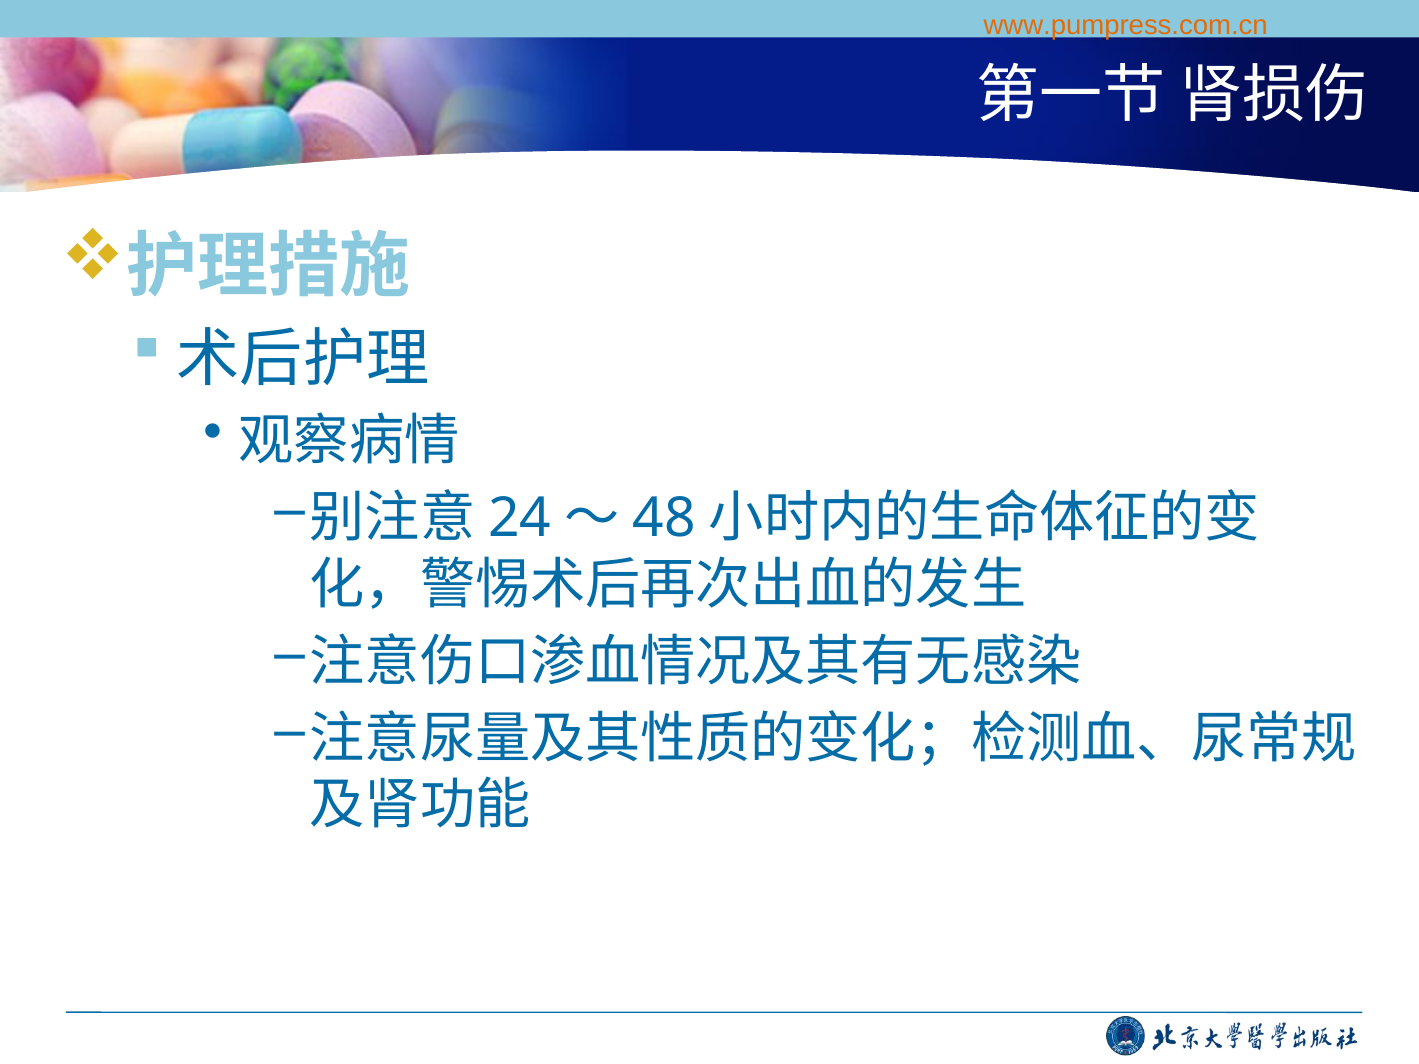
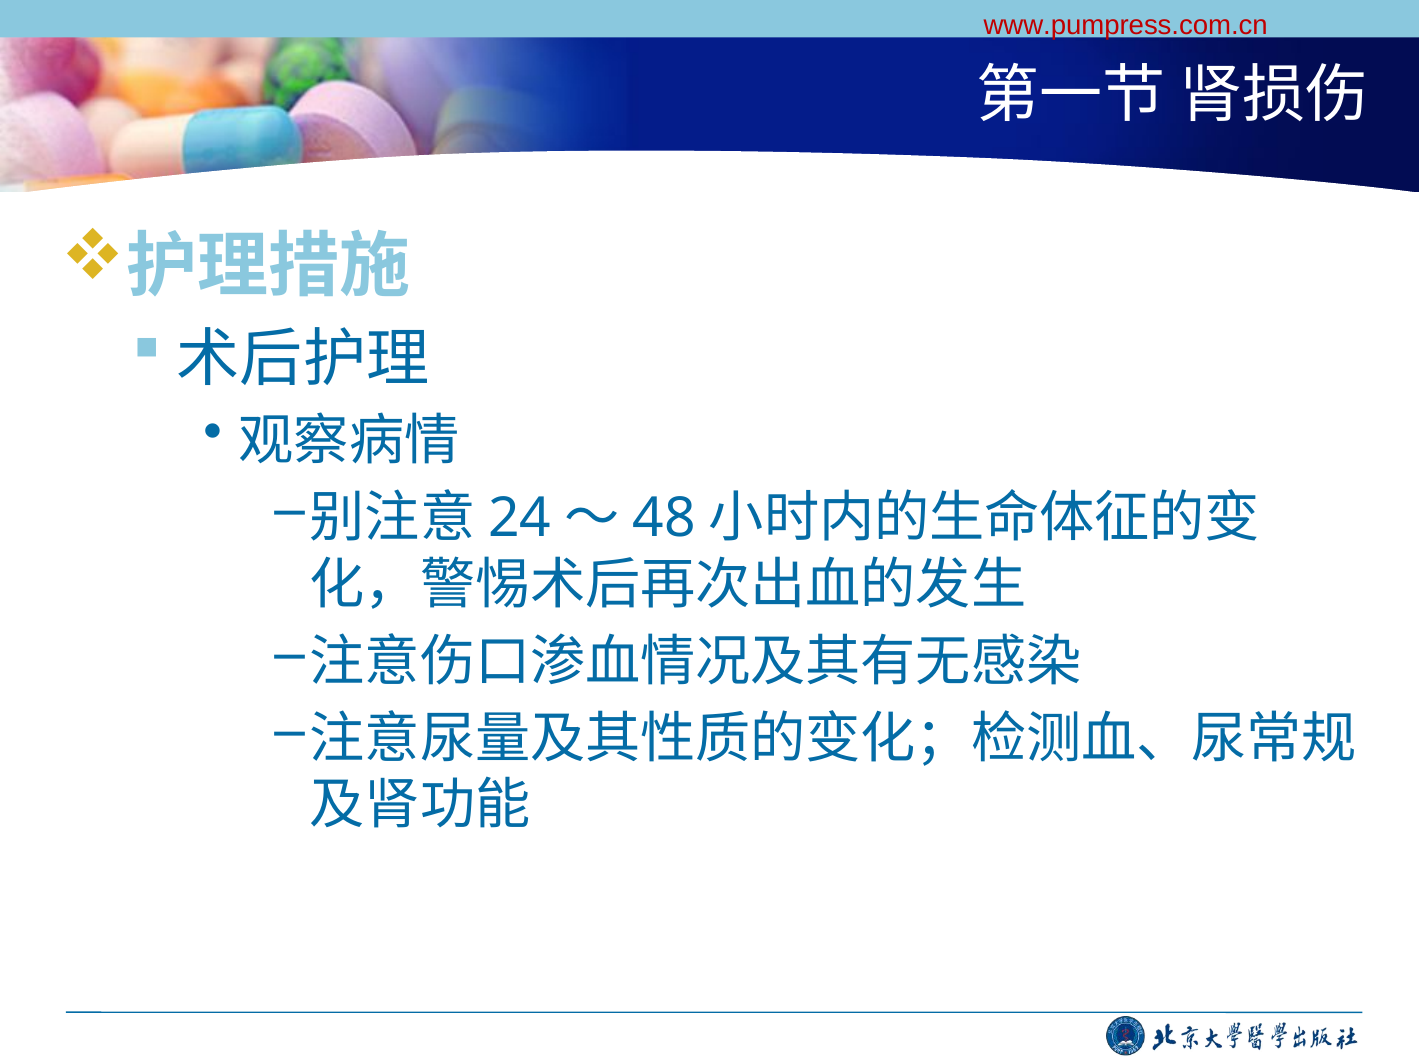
www.pumpress.com.cn colour: orange -> red
